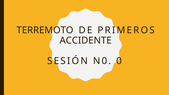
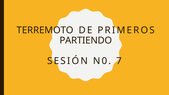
ACCIDENTE: ACCIDENTE -> PARTIENDO
0: 0 -> 7
